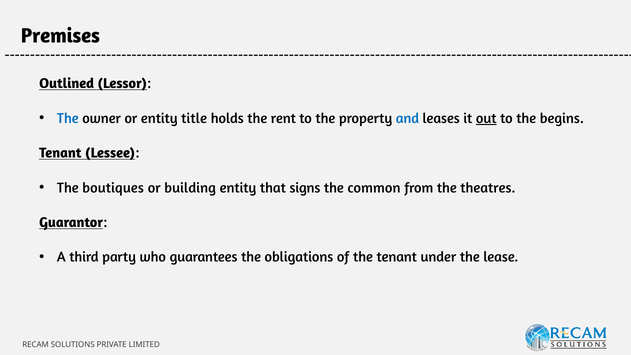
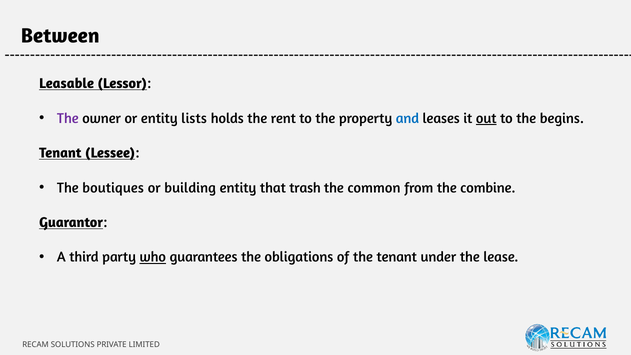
Premises: Premises -> Between
Outlined: Outlined -> Leasable
The at (68, 118) colour: blue -> purple
title: title -> lists
signs: signs -> trash
theatres: theatres -> combine
who underline: none -> present
